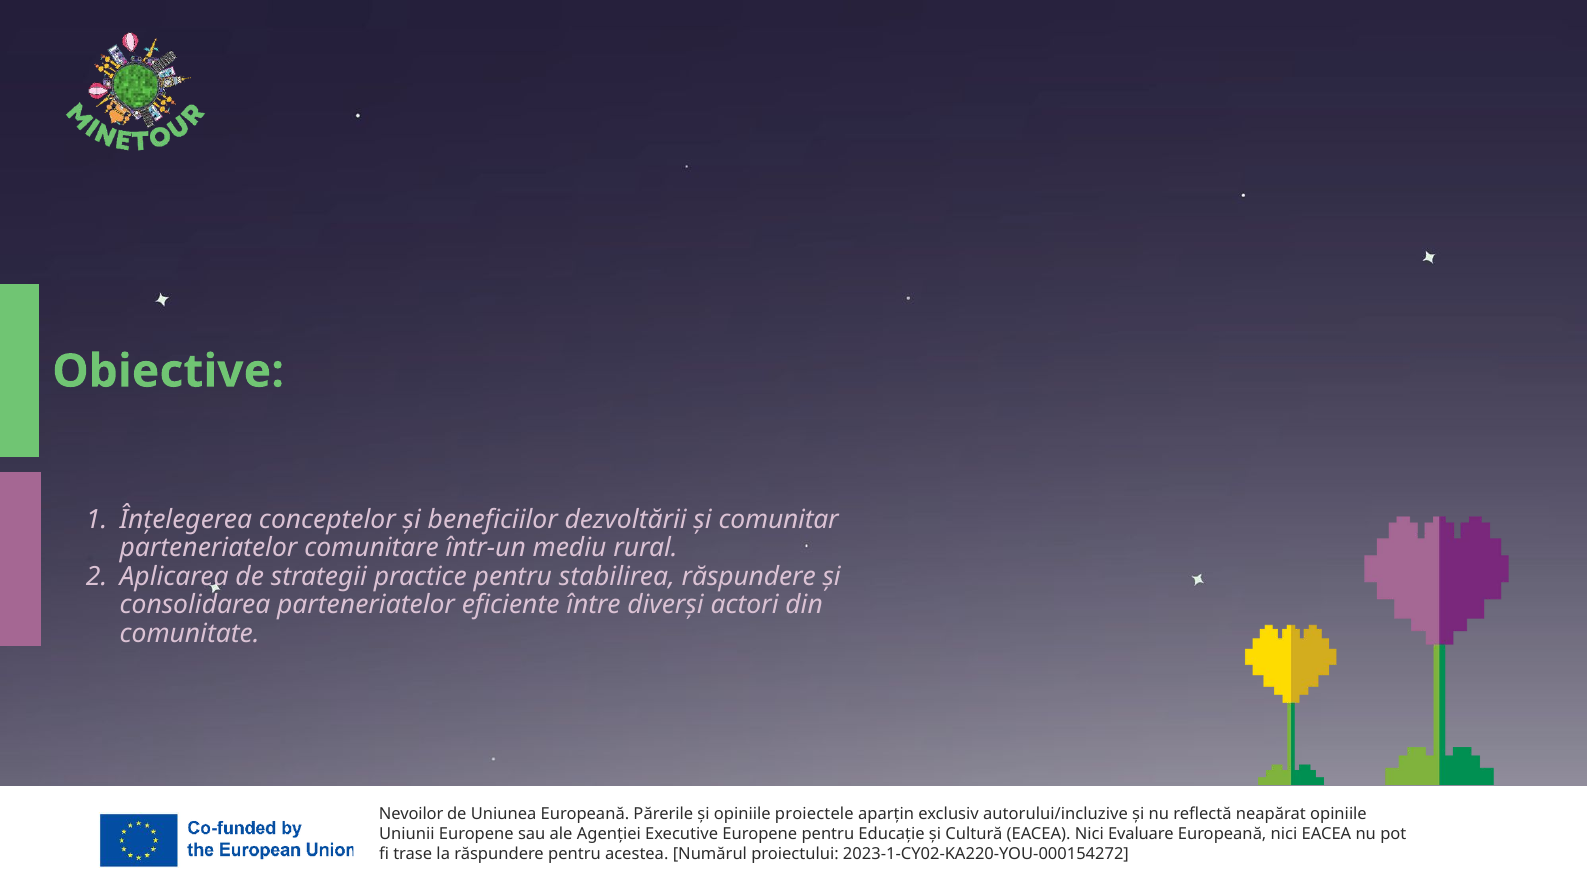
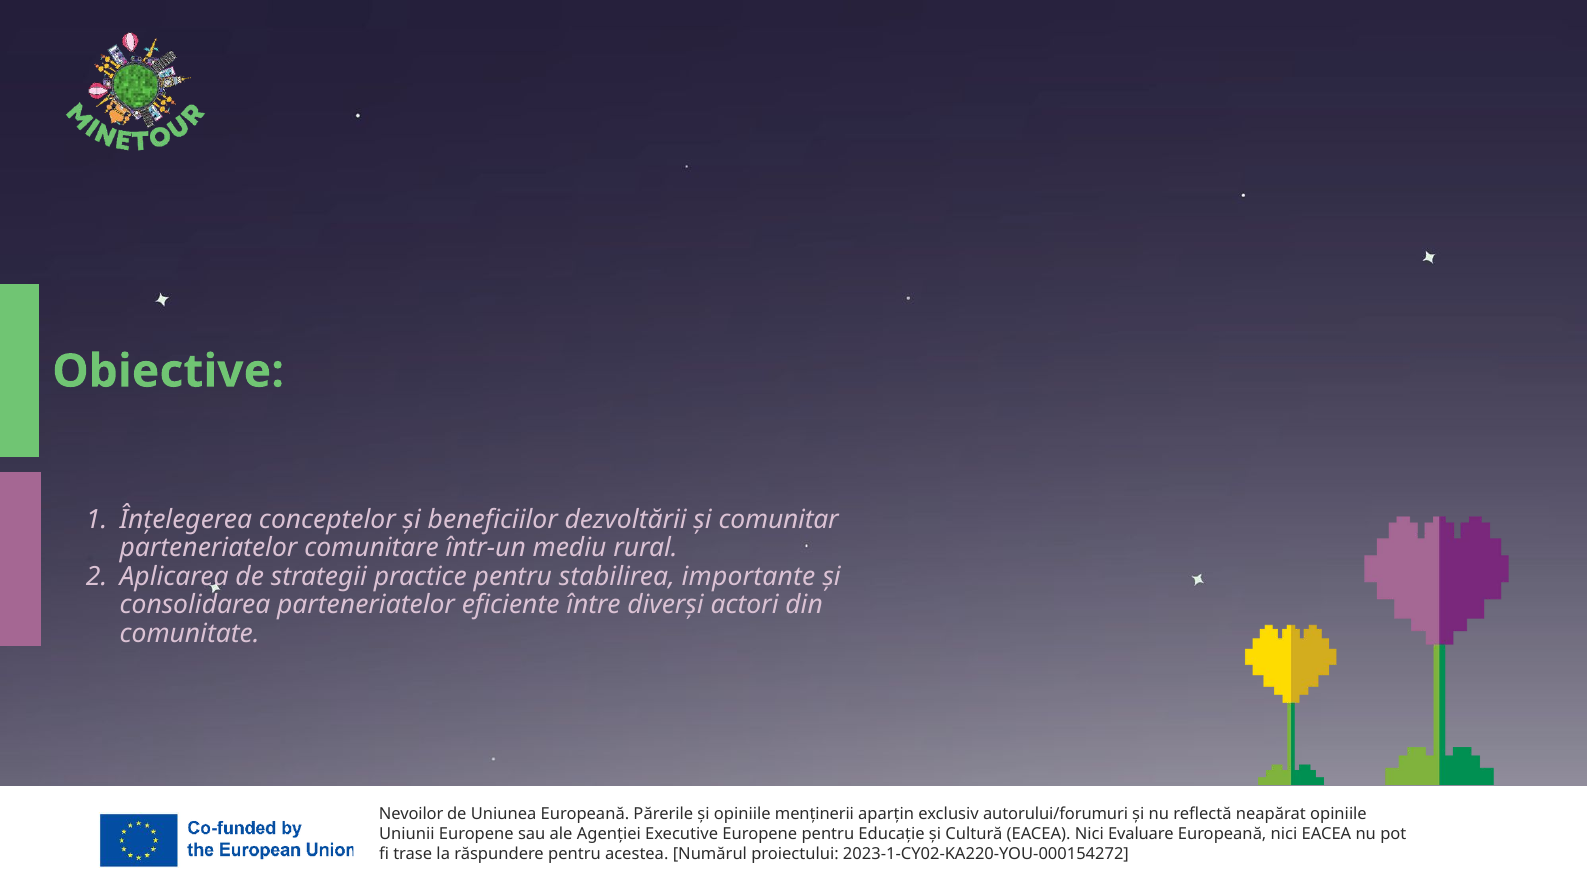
stabilirea răspundere: răspundere -> importante
proiectele: proiectele -> menținerii
autorului/incluzive: autorului/incluzive -> autorului/forumuri
